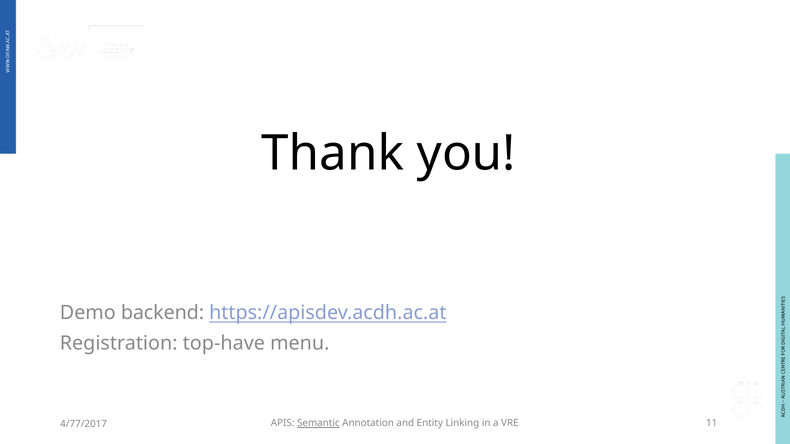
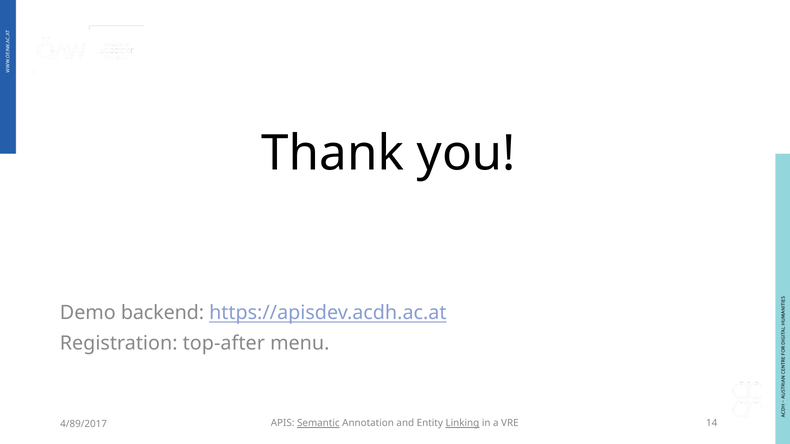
top-have: top-have -> top-after
Linking underline: none -> present
11: 11 -> 14
4/77/2017: 4/77/2017 -> 4/89/2017
